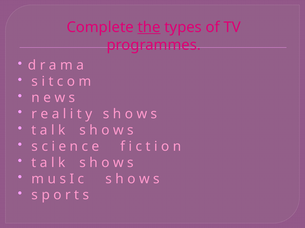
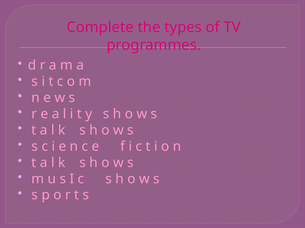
the underline: present -> none
